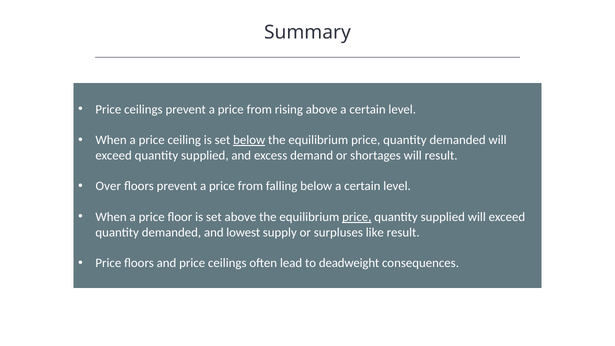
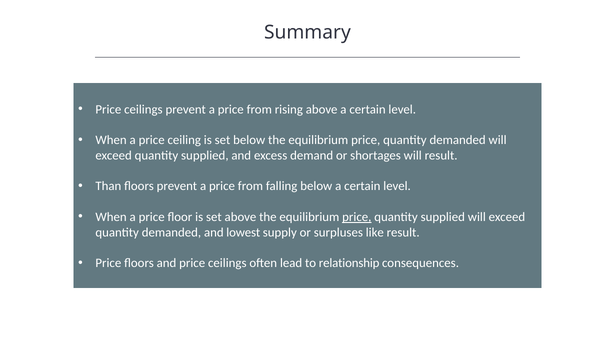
below at (249, 140) underline: present -> none
Over: Over -> Than
deadweight: deadweight -> relationship
